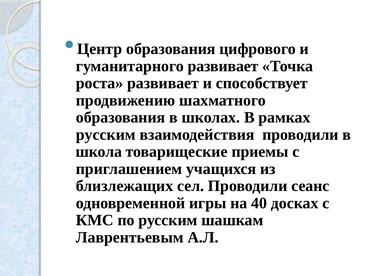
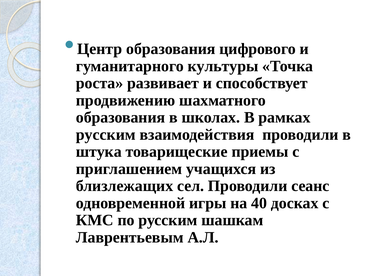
гуманитарного развивает: развивает -> культуры
школа: школа -> штука
